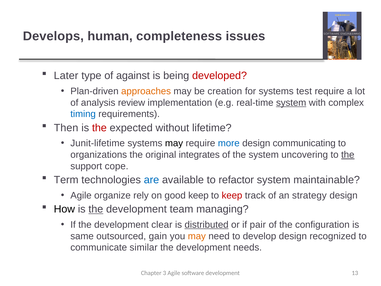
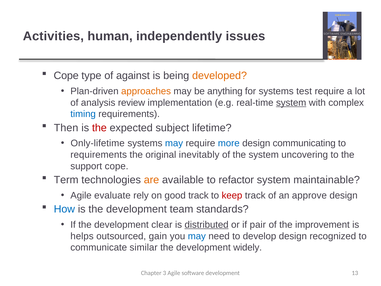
Develops: Develops -> Activities
completeness: completeness -> independently
Later at (66, 76): Later -> Cope
developed colour: red -> orange
creation: creation -> anything
without: without -> subject
Junit-lifetime: Junit-lifetime -> Only-lifetime
may at (174, 143) colour: black -> blue
organizations at (99, 155): organizations -> requirements
integrates: integrates -> inevitably
the at (348, 155) underline: present -> none
are colour: blue -> orange
organize: organize -> evaluate
good keep: keep -> track
strategy: strategy -> approve
How colour: black -> blue
the at (96, 209) underline: present -> none
managing: managing -> standards
configuration: configuration -> improvement
same: same -> helps
may at (197, 236) colour: orange -> blue
needs: needs -> widely
